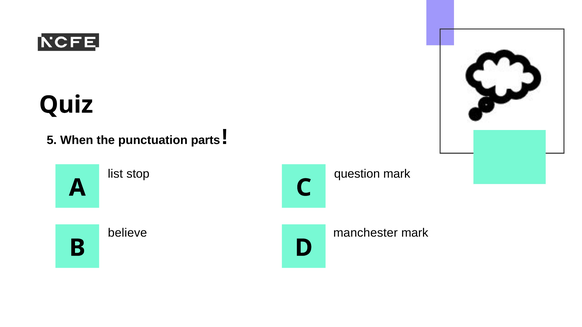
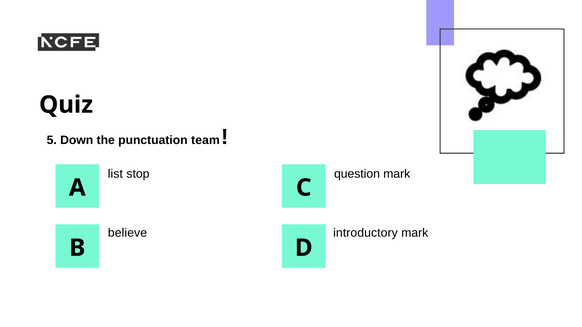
When: When -> Down
parts: parts -> team
manchester: manchester -> introductory
